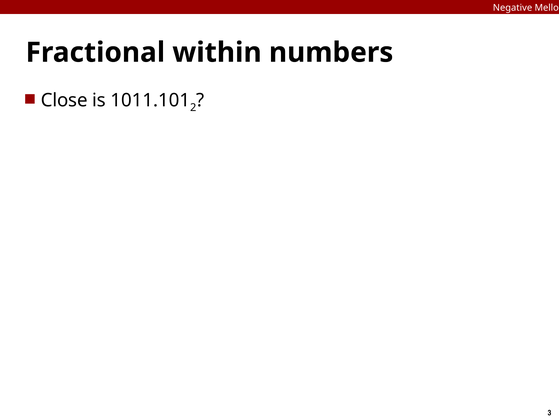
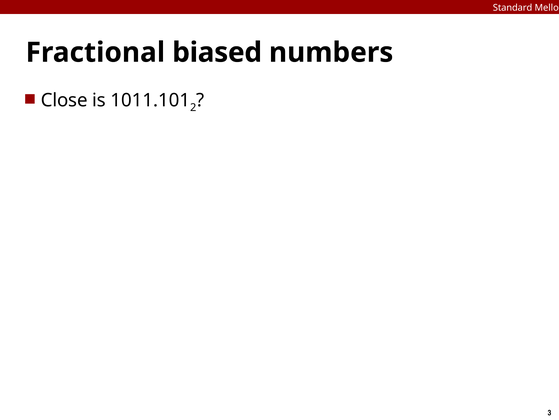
Negative: Negative -> Standard
within: within -> biased
